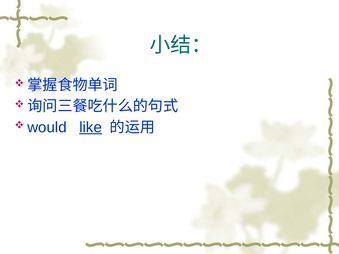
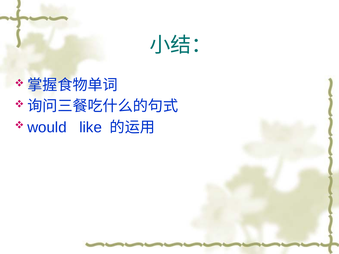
like underline: present -> none
